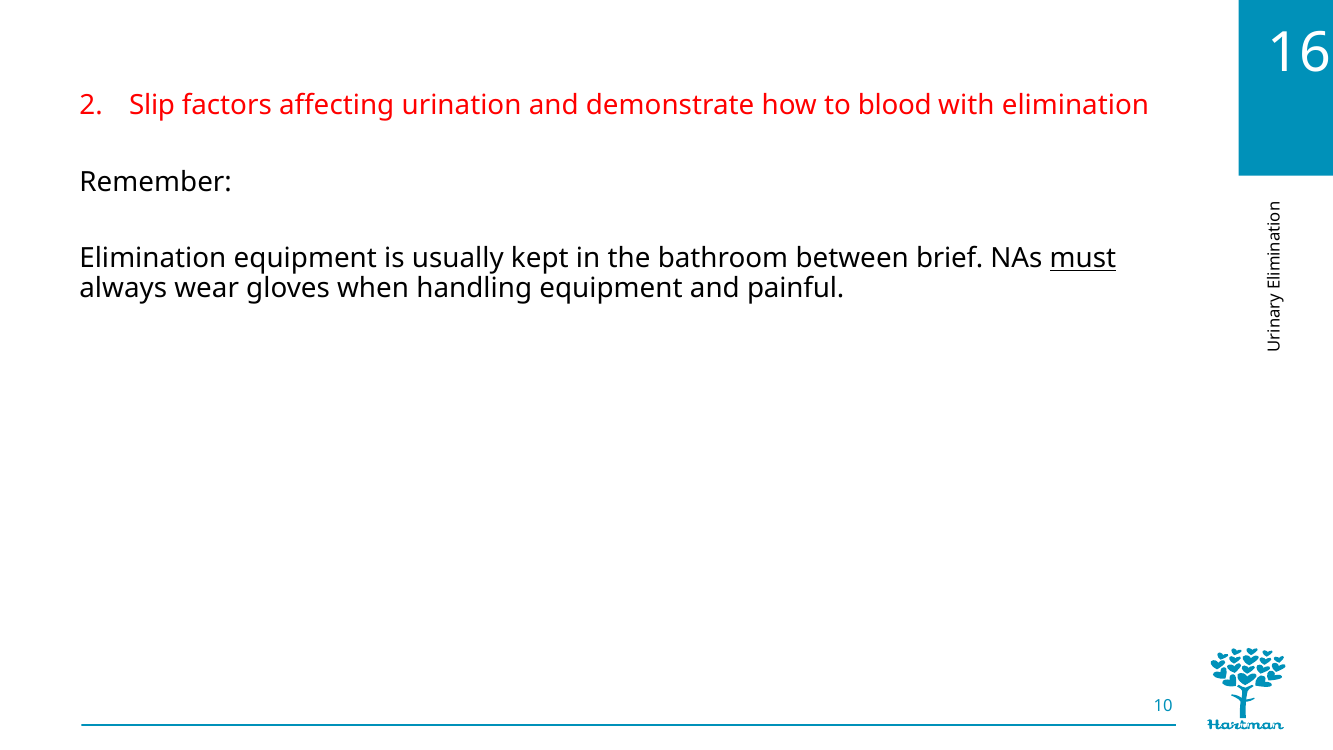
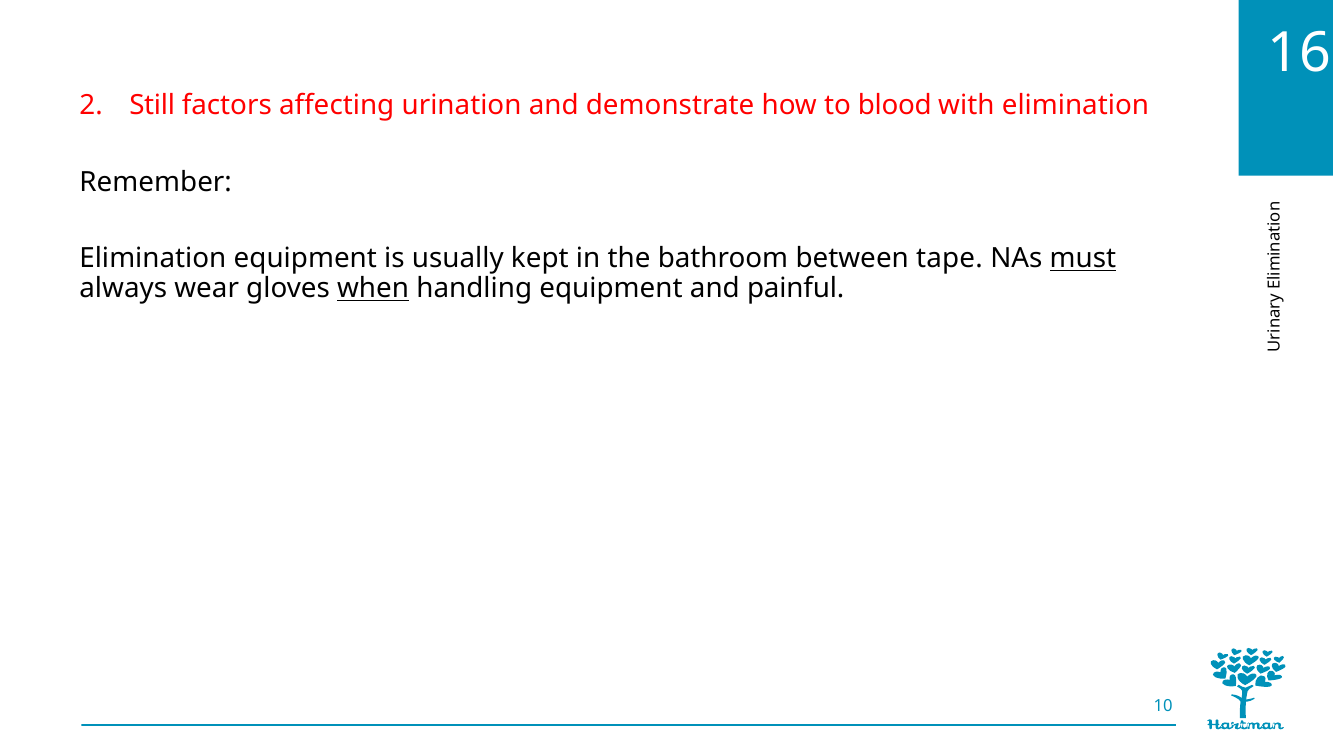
Slip: Slip -> Still
brief: brief -> tape
when underline: none -> present
